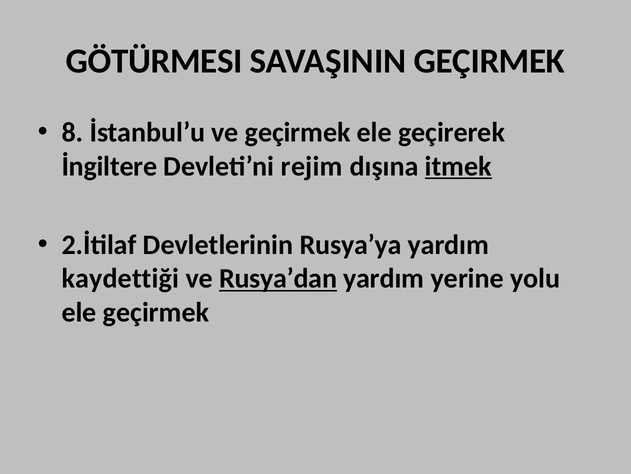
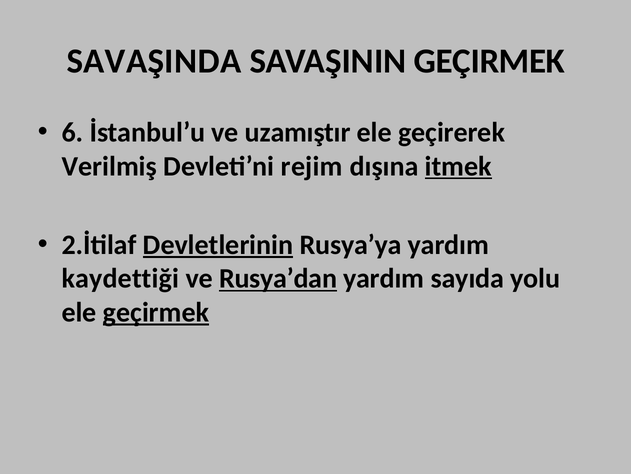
GÖTÜRMESI: GÖTÜRMESI -> SAVAŞINDA
8: 8 -> 6
ve geçirmek: geçirmek -> uzamıştır
İngiltere: İngiltere -> Verilmiş
Devletlerinin underline: none -> present
yerine: yerine -> sayıda
geçirmek at (156, 312) underline: none -> present
